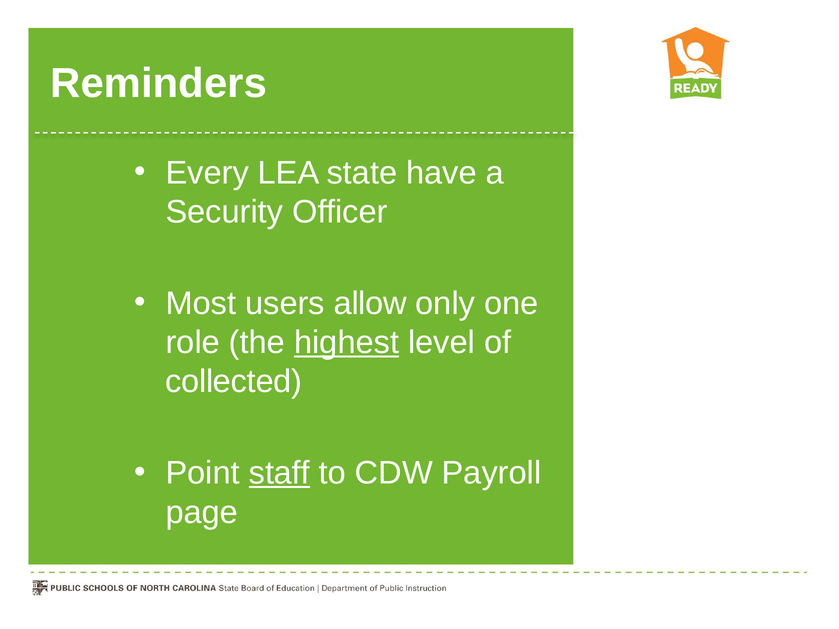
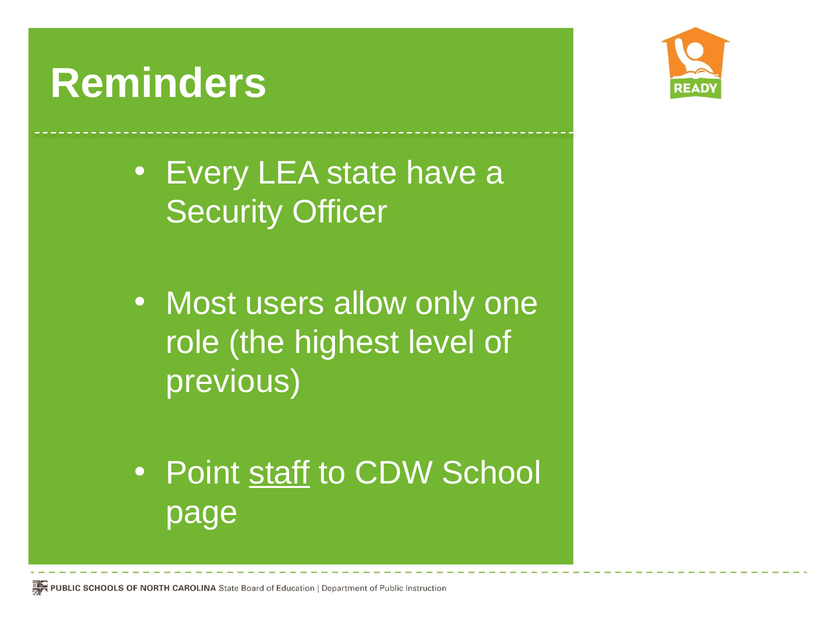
highest underline: present -> none
collected: collected -> previous
Payroll: Payroll -> School
